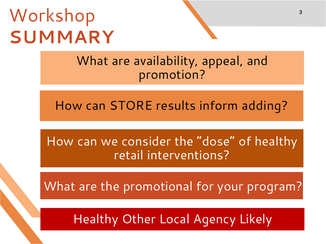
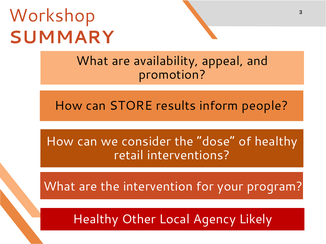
adding: adding -> people
promotional: promotional -> intervention
